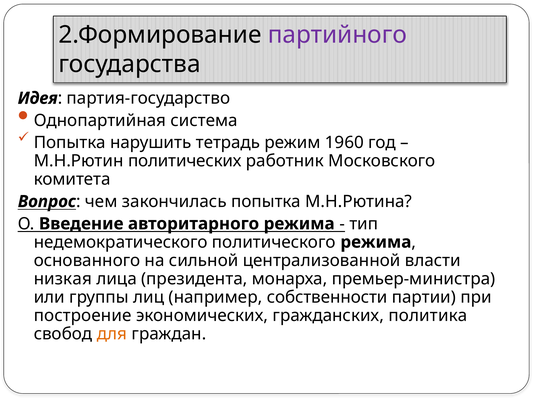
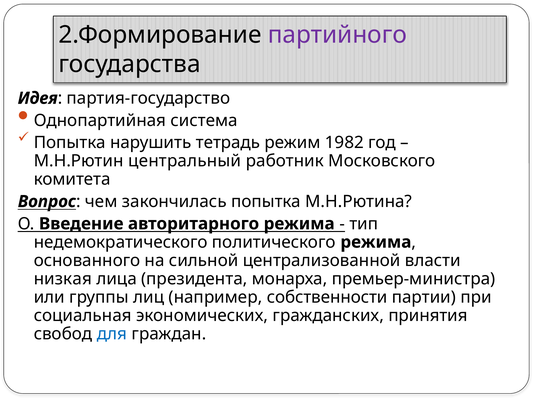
1960: 1960 -> 1982
политических: политических -> центральный
построение: построение -> социальная
политика: политика -> принятия
для colour: orange -> blue
